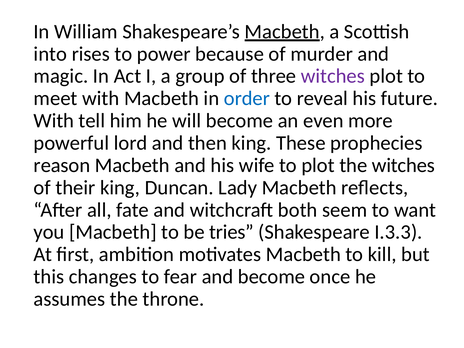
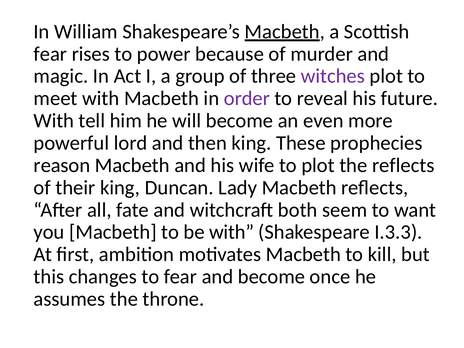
into at (50, 54): into -> fear
order colour: blue -> purple
the witches: witches -> reflects
be tries: tries -> with
